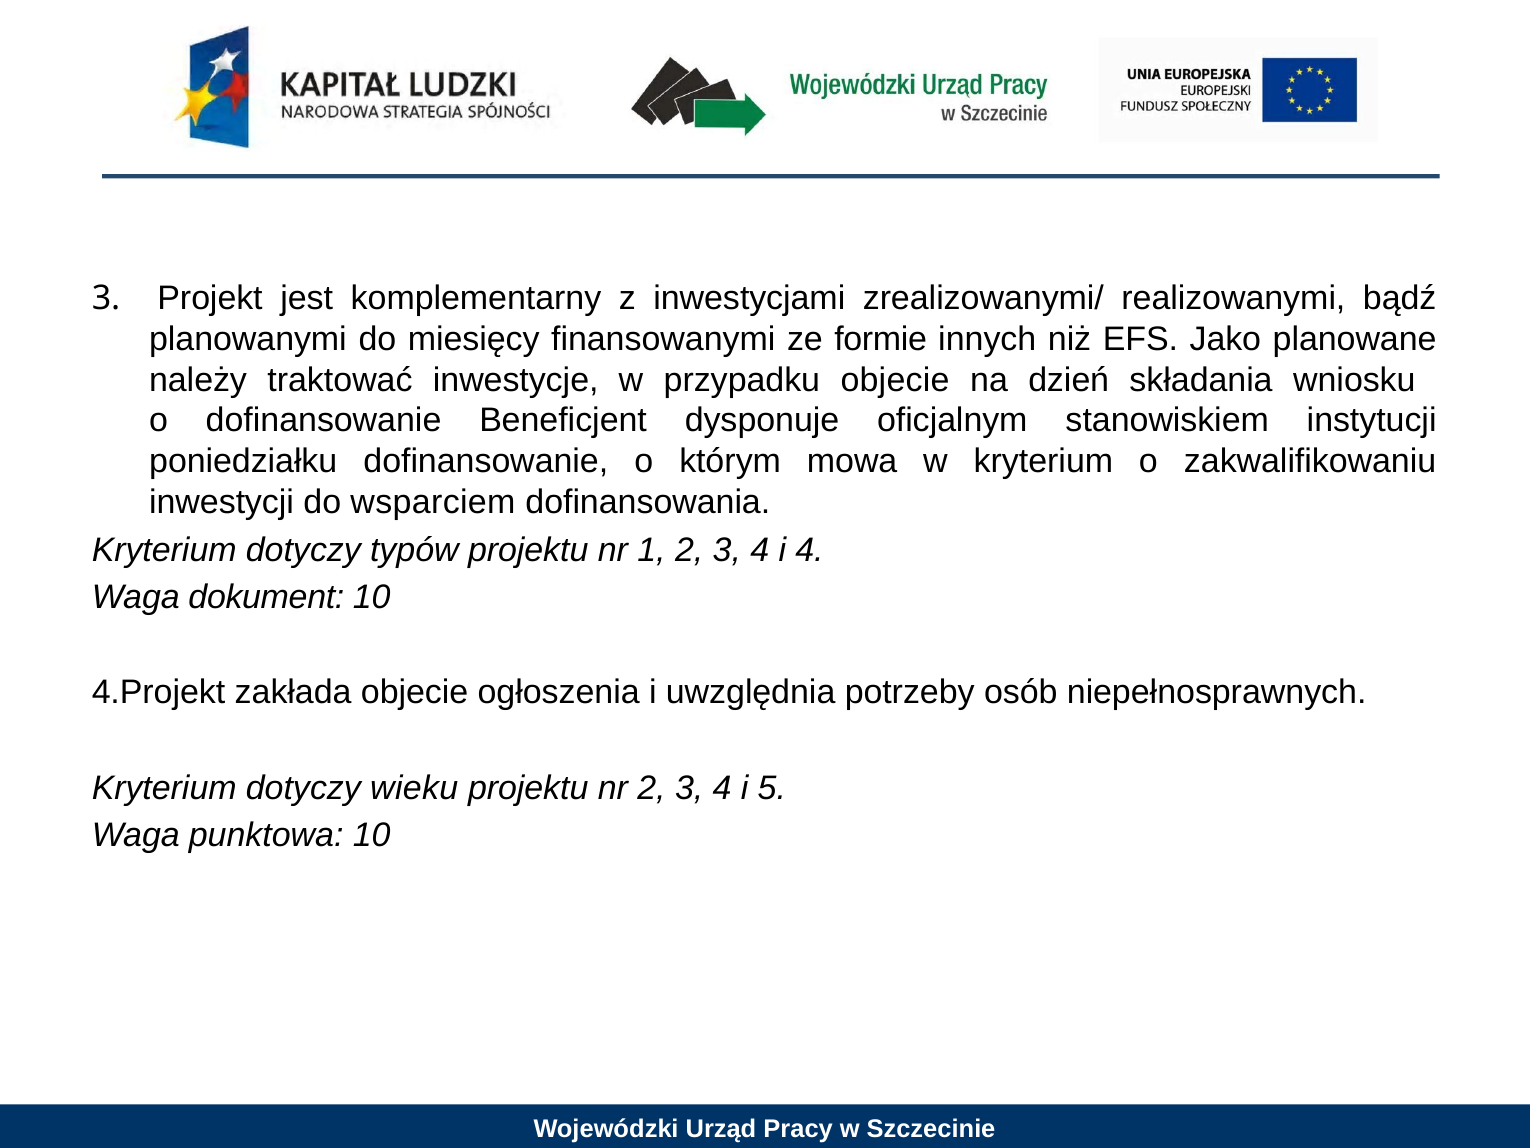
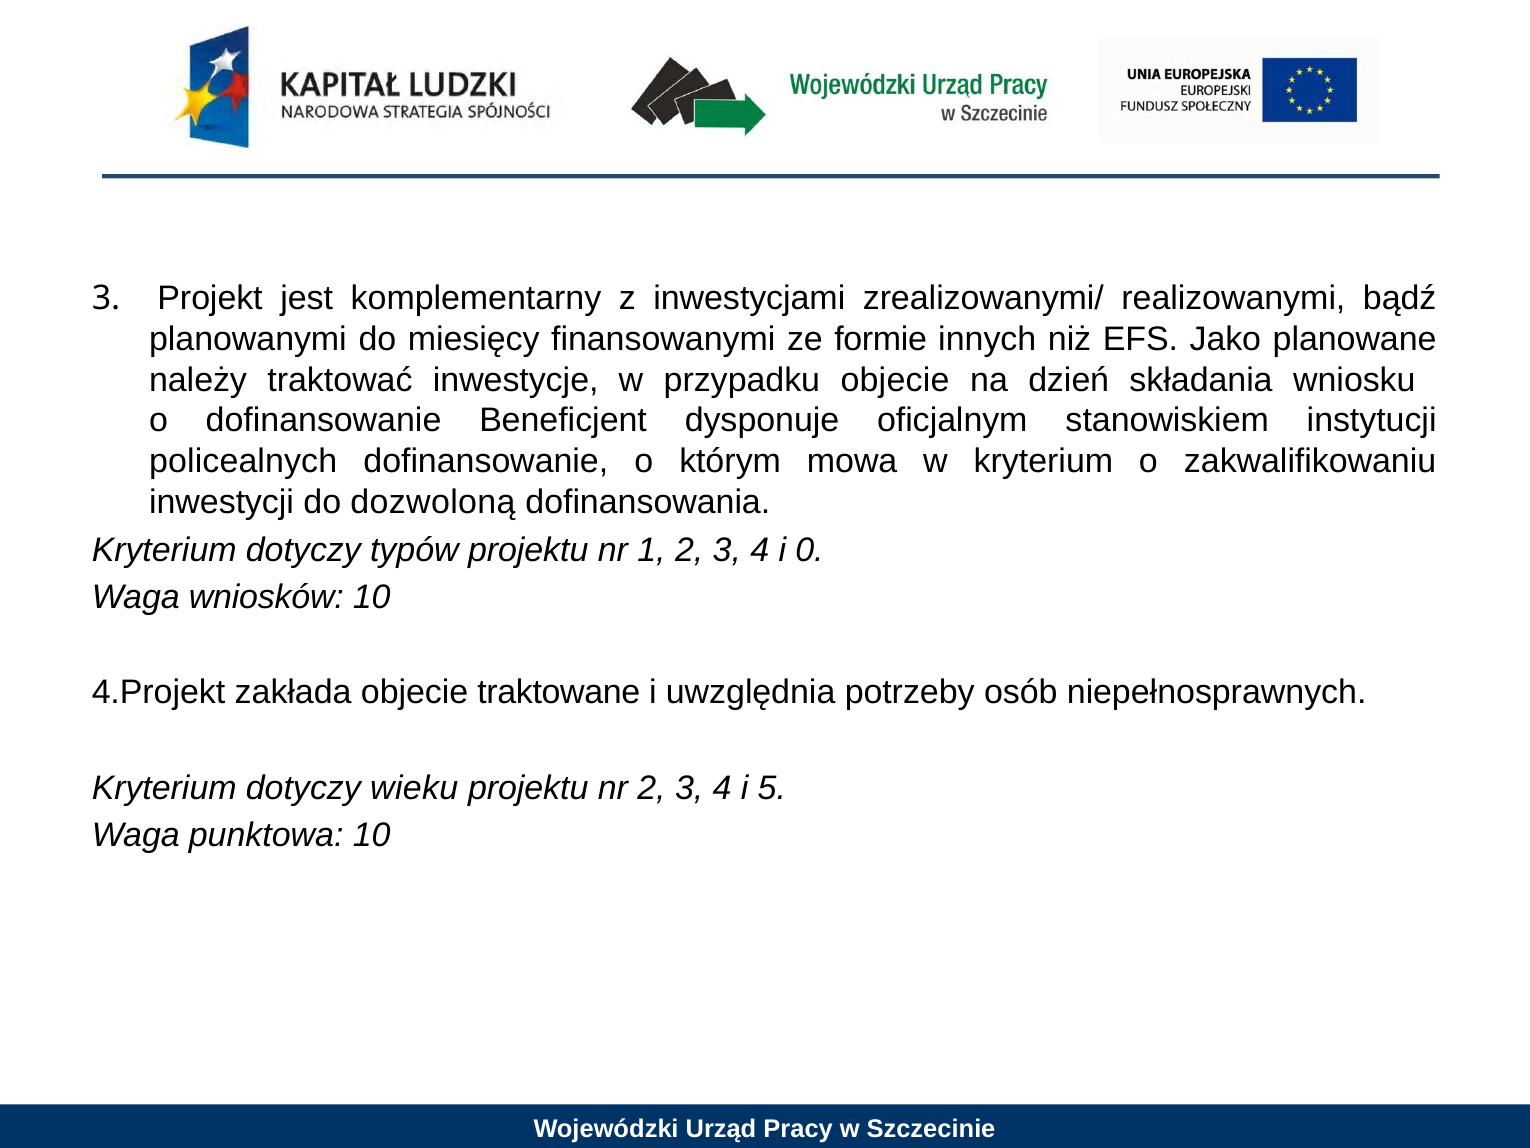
poniedziałku: poniedziałku -> policealnych
wsparciem: wsparciem -> dozwoloną
i 4: 4 -> 0
dokument: dokument -> wniosków
ogłoszenia: ogłoszenia -> traktowane
